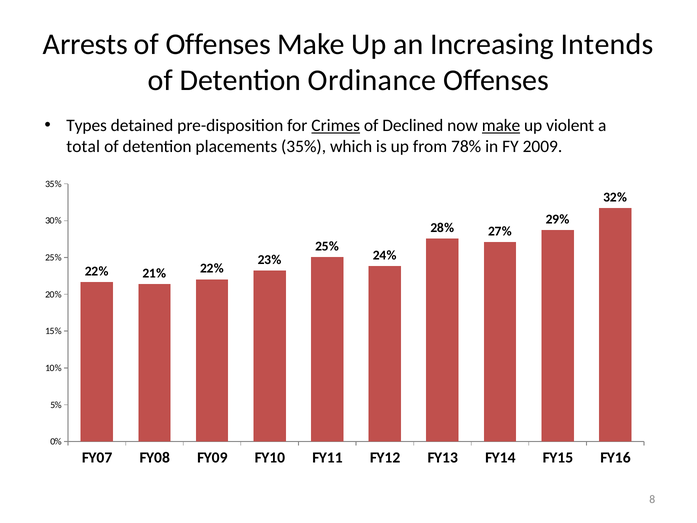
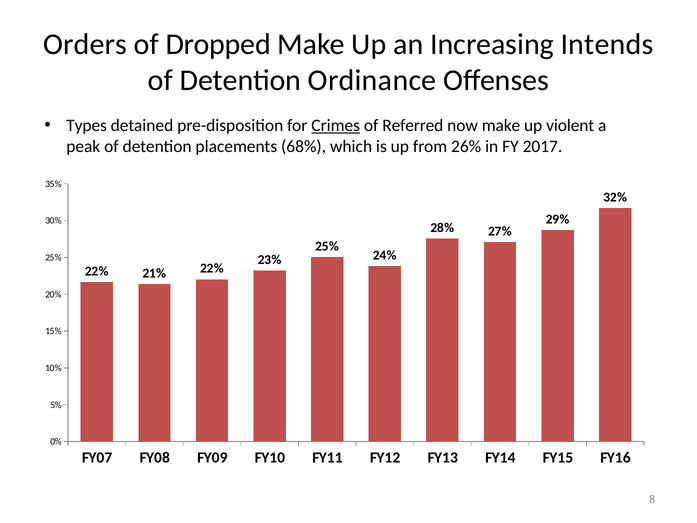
Arrests: Arrests -> Orders
of Offenses: Offenses -> Dropped
Declined: Declined -> Referred
make at (501, 125) underline: present -> none
total: total -> peak
placements 35%: 35% -> 68%
78%: 78% -> 26%
2009: 2009 -> 2017
